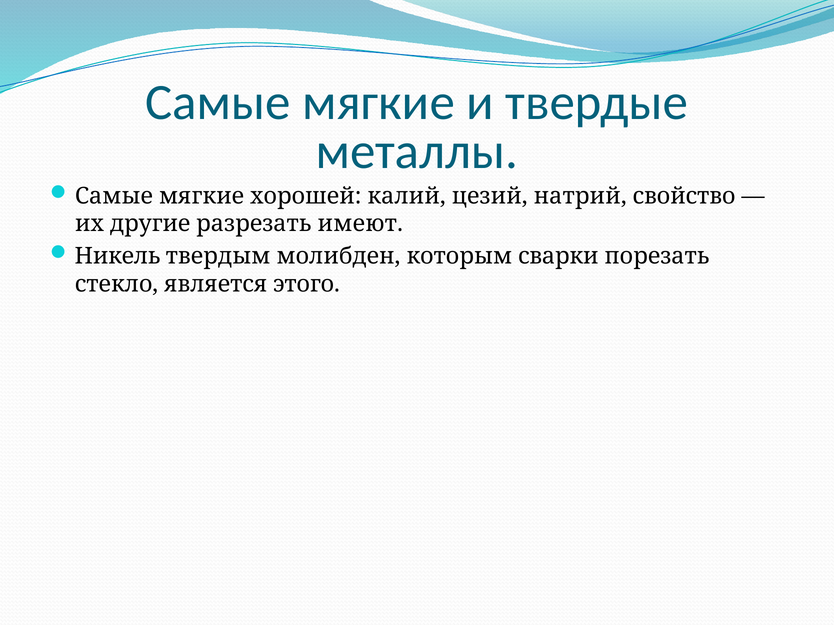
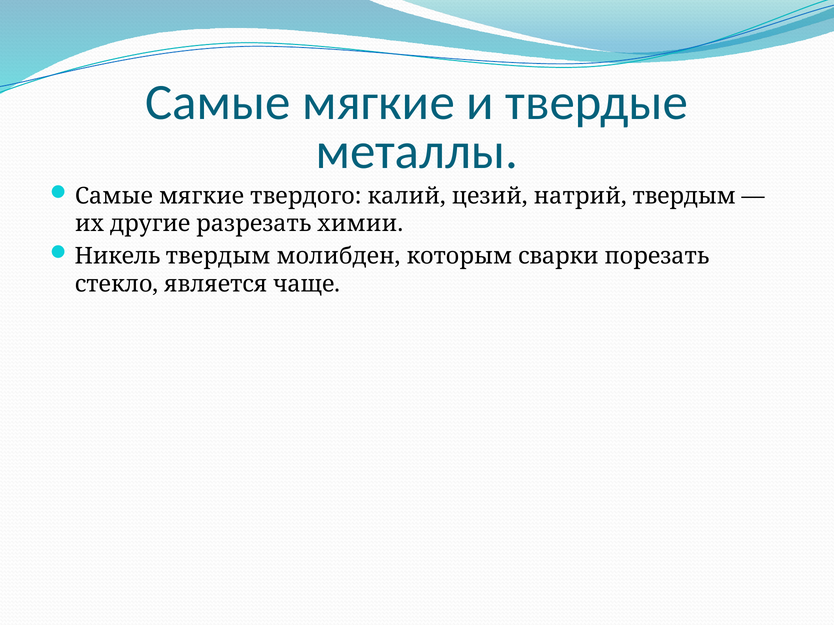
хорошей: хорошей -> твердого
натрий свойство: свойство -> твердым
имеют: имеют -> химии
этого: этого -> чаще
